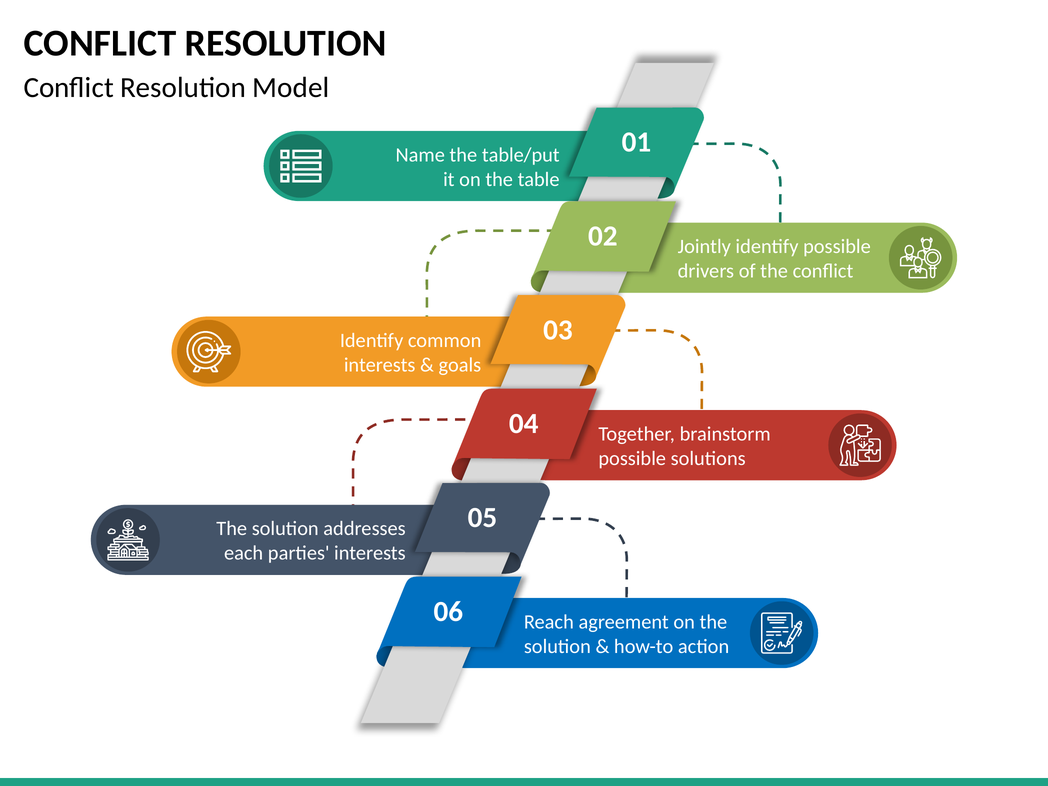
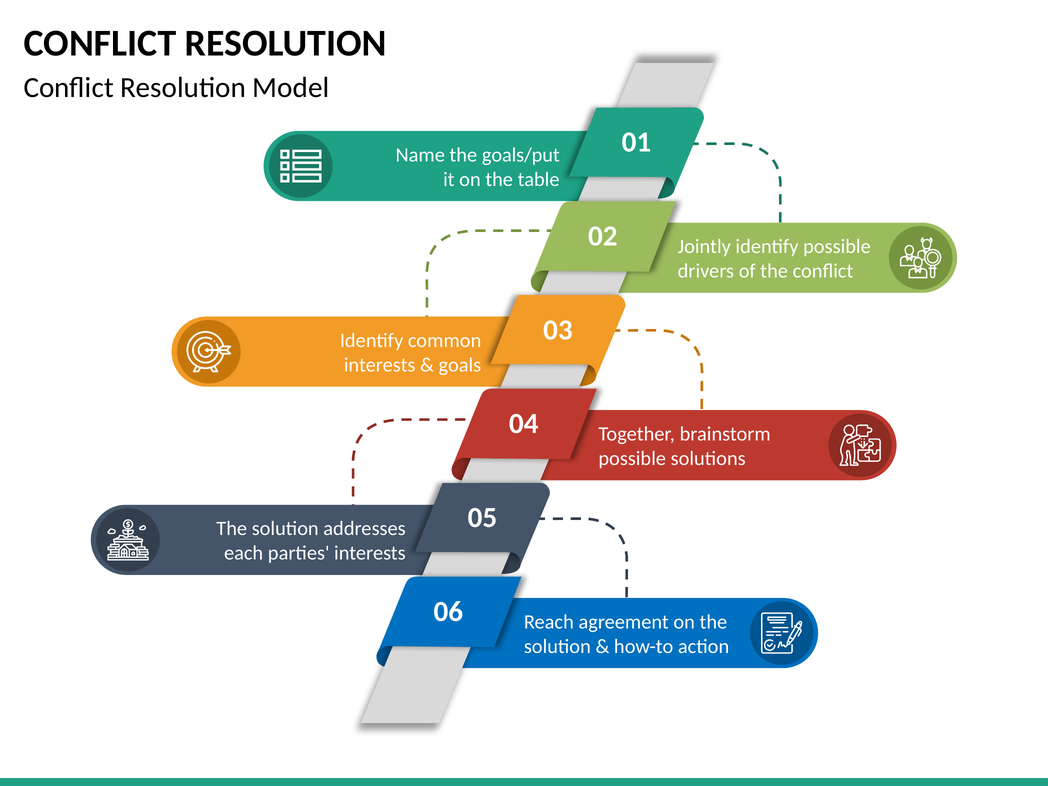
table/put: table/put -> goals/put
